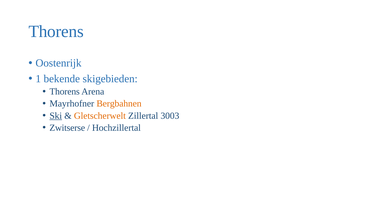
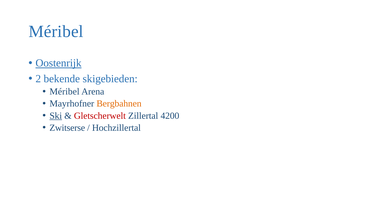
Thorens at (56, 31): Thorens -> Méribel
Oostenrijk underline: none -> present
1: 1 -> 2
Thorens at (65, 92): Thorens -> Méribel
Gletscherwelt colour: orange -> red
3003: 3003 -> 4200
